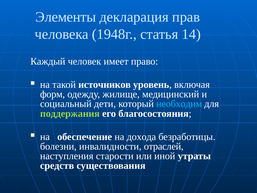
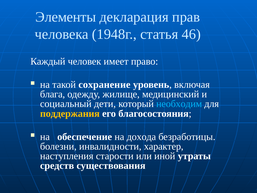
14: 14 -> 46
источников: источников -> сохранение
форм: форм -> блага
поддержания colour: light green -> yellow
отраслей: отраслей -> характер
